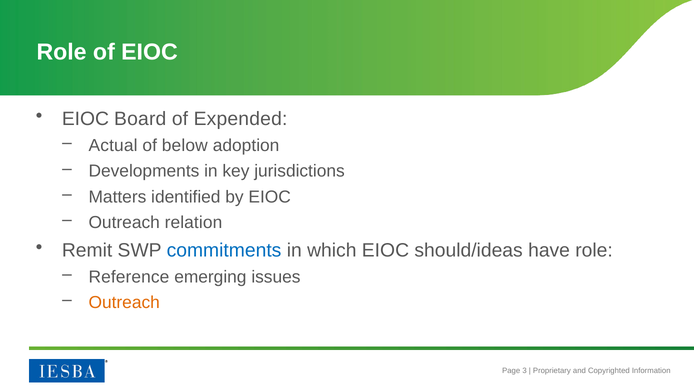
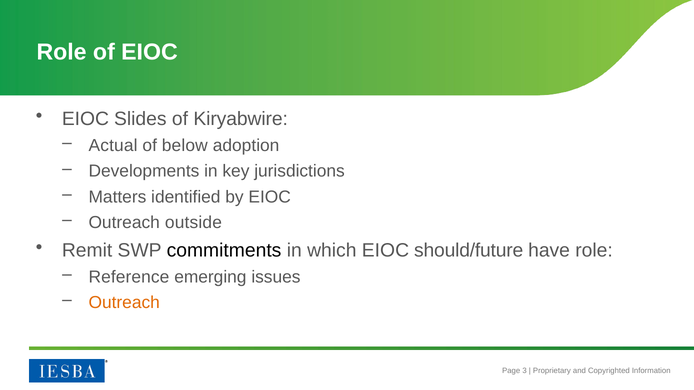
Board: Board -> Slides
Expended: Expended -> Kiryabwire
relation: relation -> outside
commitments colour: blue -> black
should/ideas: should/ideas -> should/future
